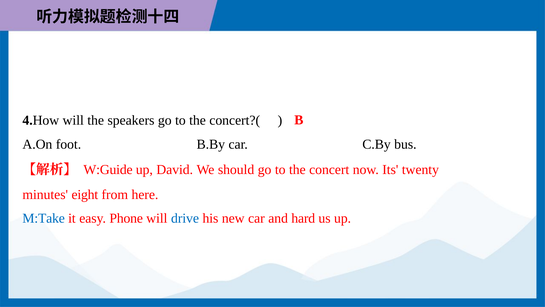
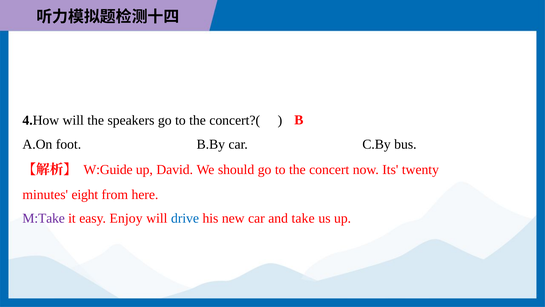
M:Take colour: blue -> purple
Phone: Phone -> Enjoy
hard: hard -> take
